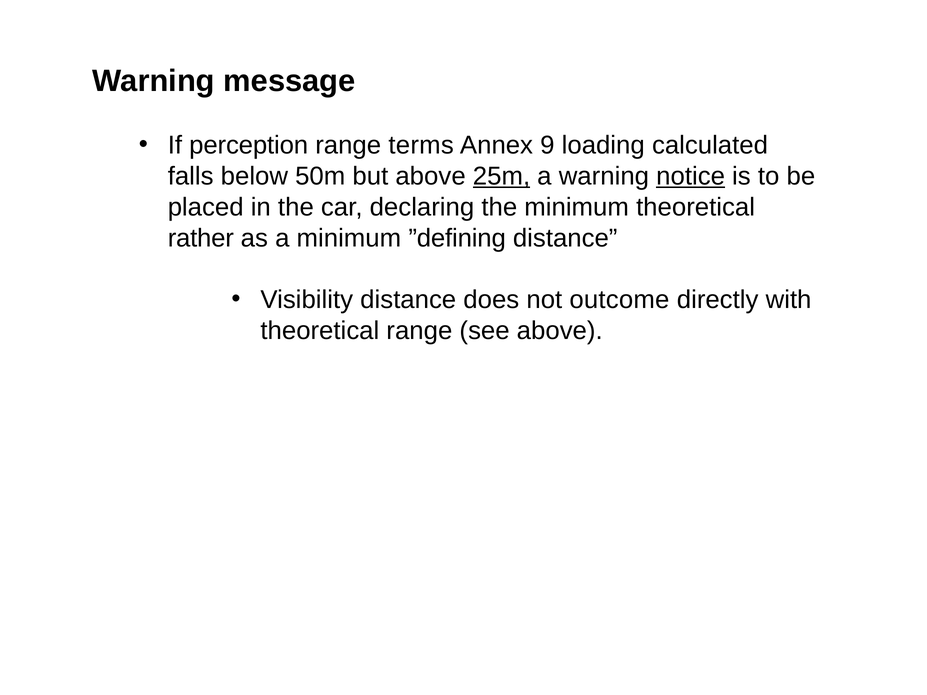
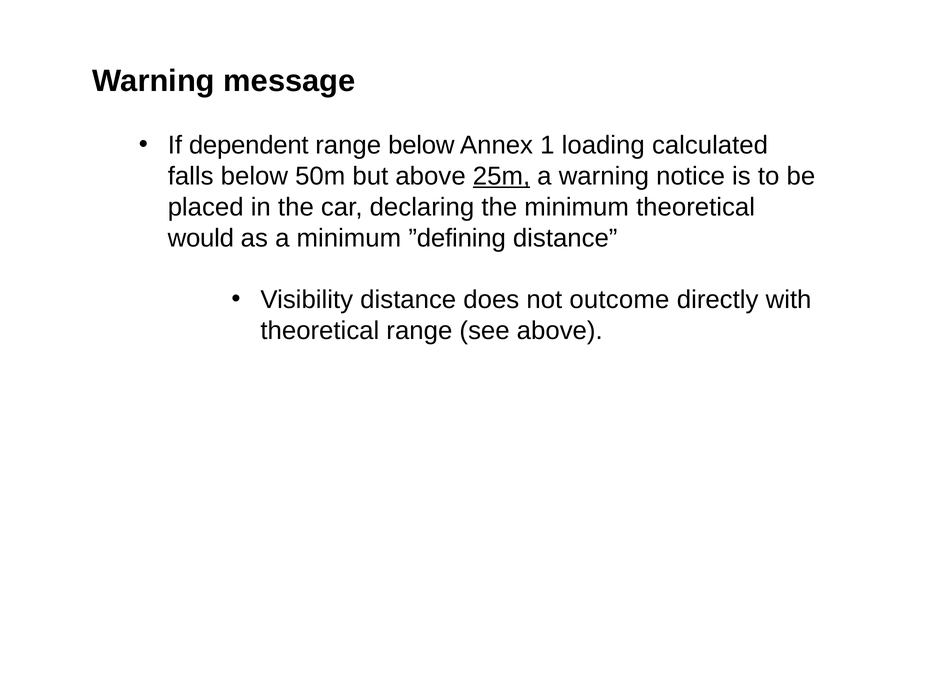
perception: perception -> dependent
range terms: terms -> below
9: 9 -> 1
notice underline: present -> none
rather: rather -> would
